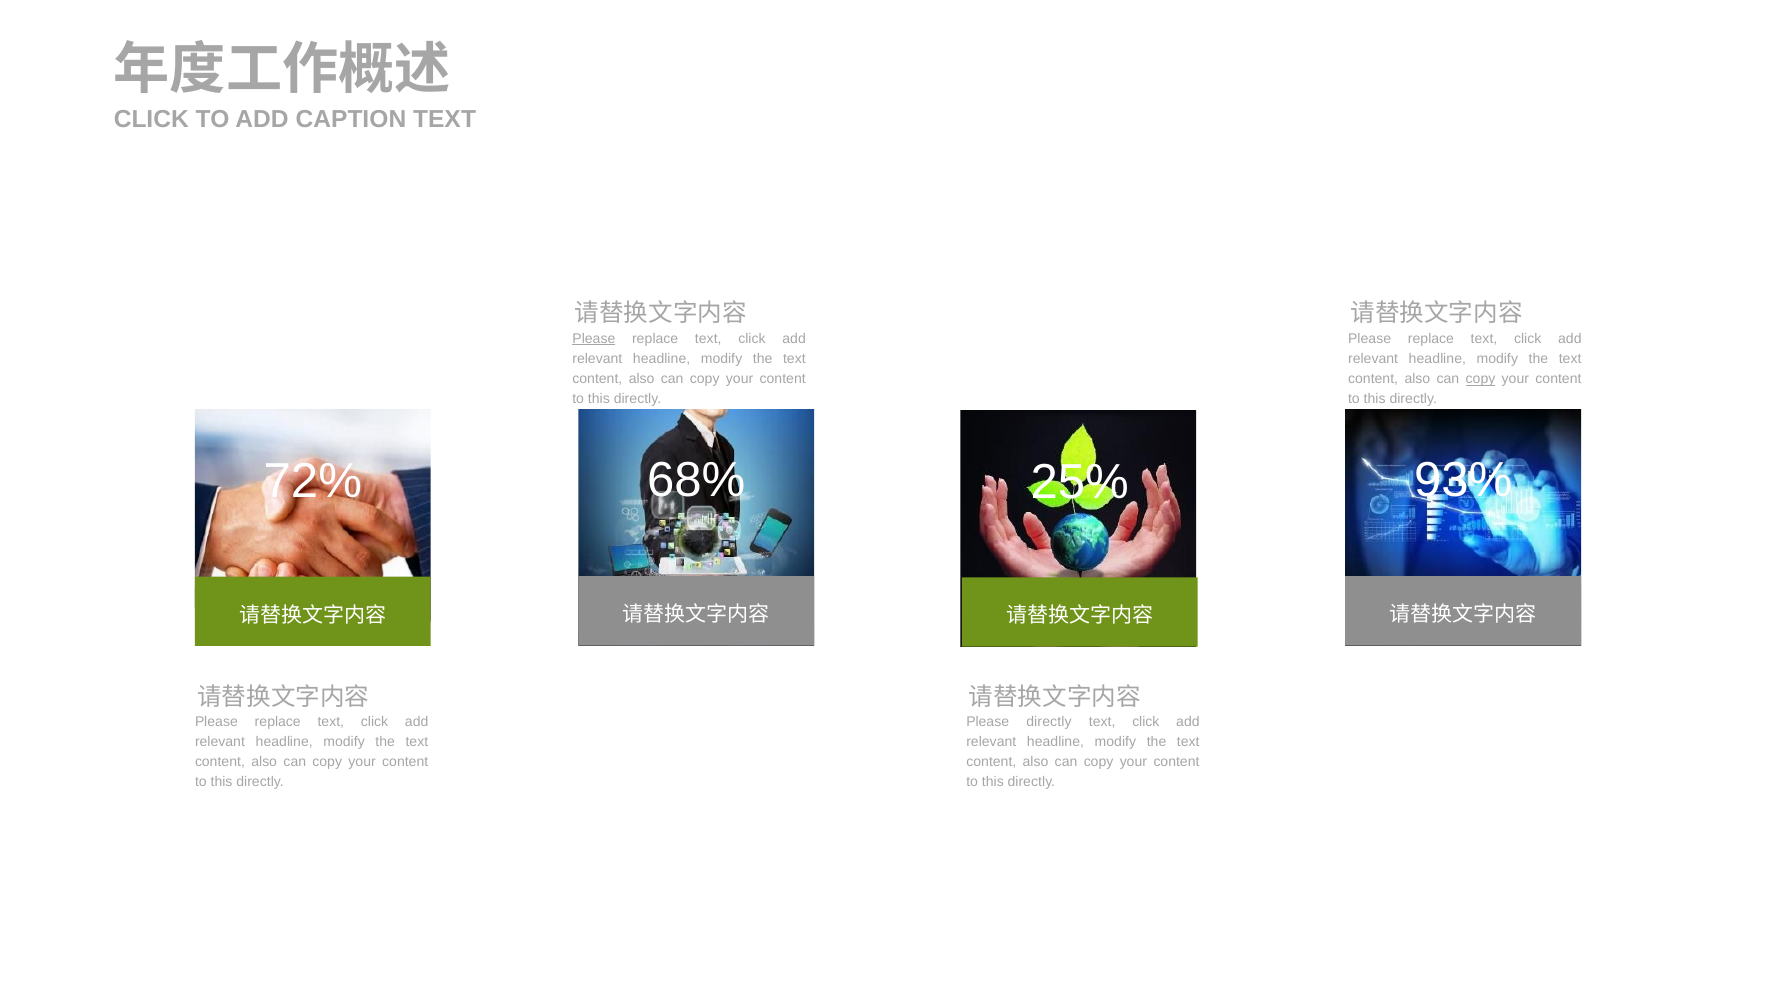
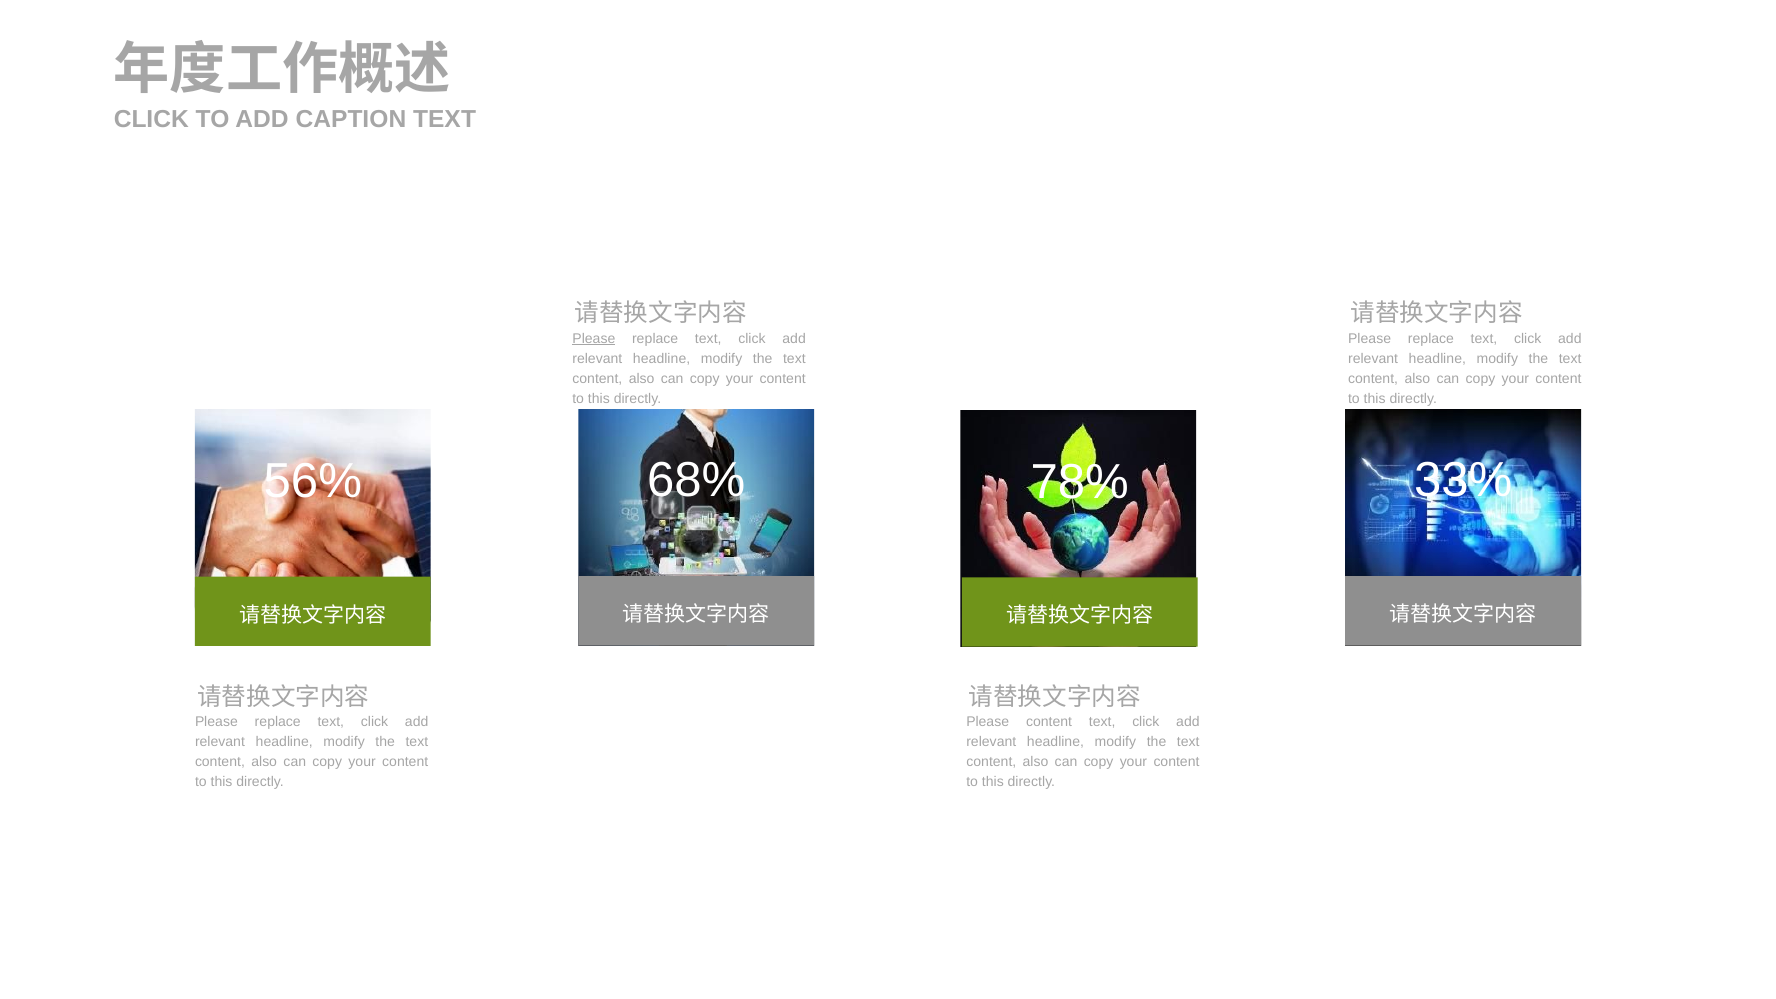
copy at (1480, 379) underline: present -> none
93%: 93% -> 33%
72%: 72% -> 56%
25%: 25% -> 78%
Please directly: directly -> content
